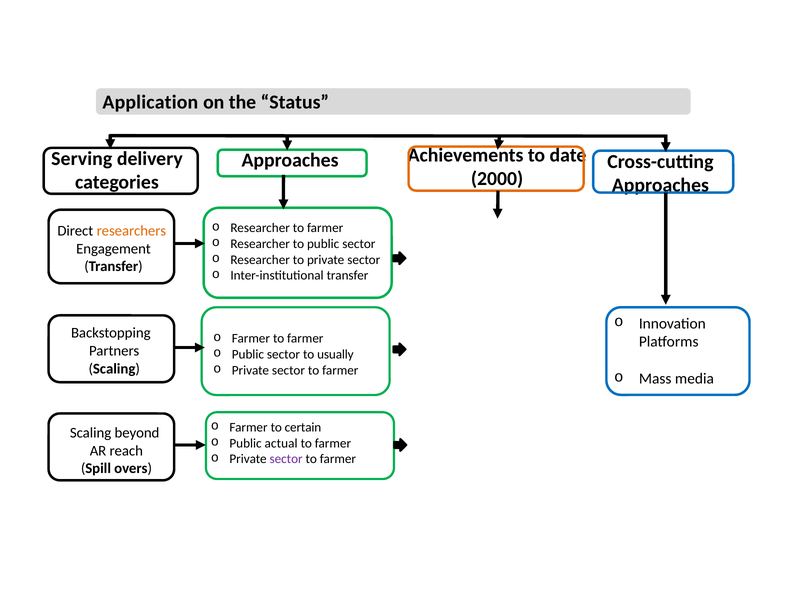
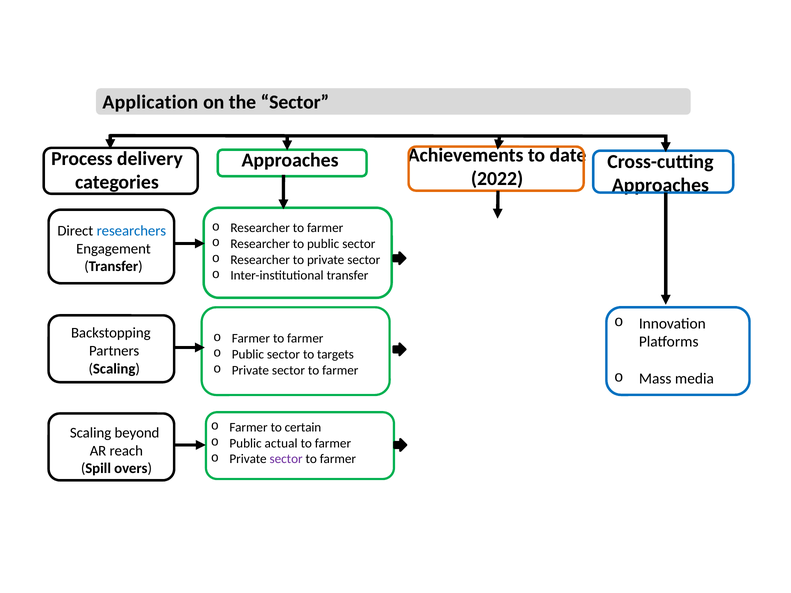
the Status: Status -> Sector
Serving: Serving -> Process
2000: 2000 -> 2022
researchers colour: orange -> blue
usually: usually -> targets
